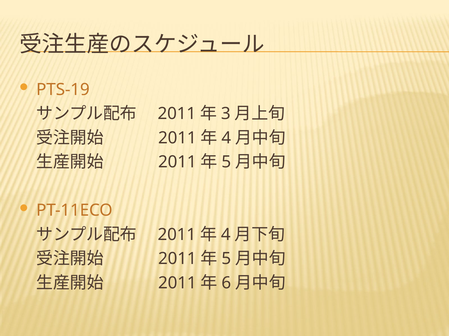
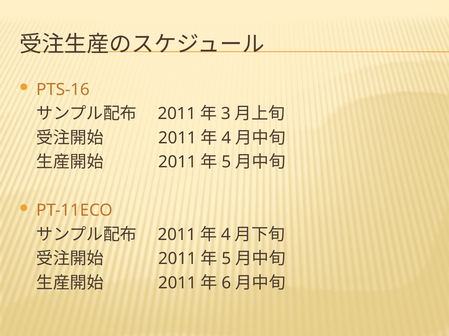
PTS-19: PTS-19 -> PTS-16
